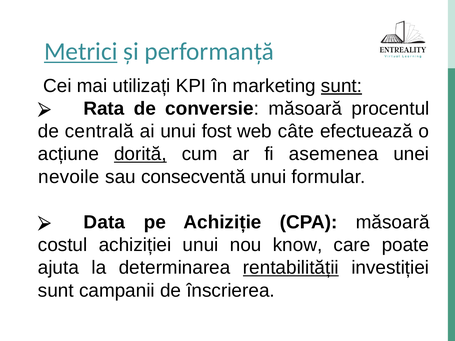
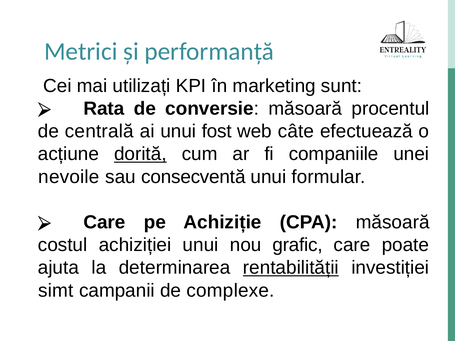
Metrici underline: present -> none
sunt at (342, 86) underline: present -> none
asemenea: asemenea -> companiile
Data at (104, 222): Data -> Care
know: know -> grafic
sunt at (56, 291): sunt -> simt
înscrierea: înscrierea -> complexe
